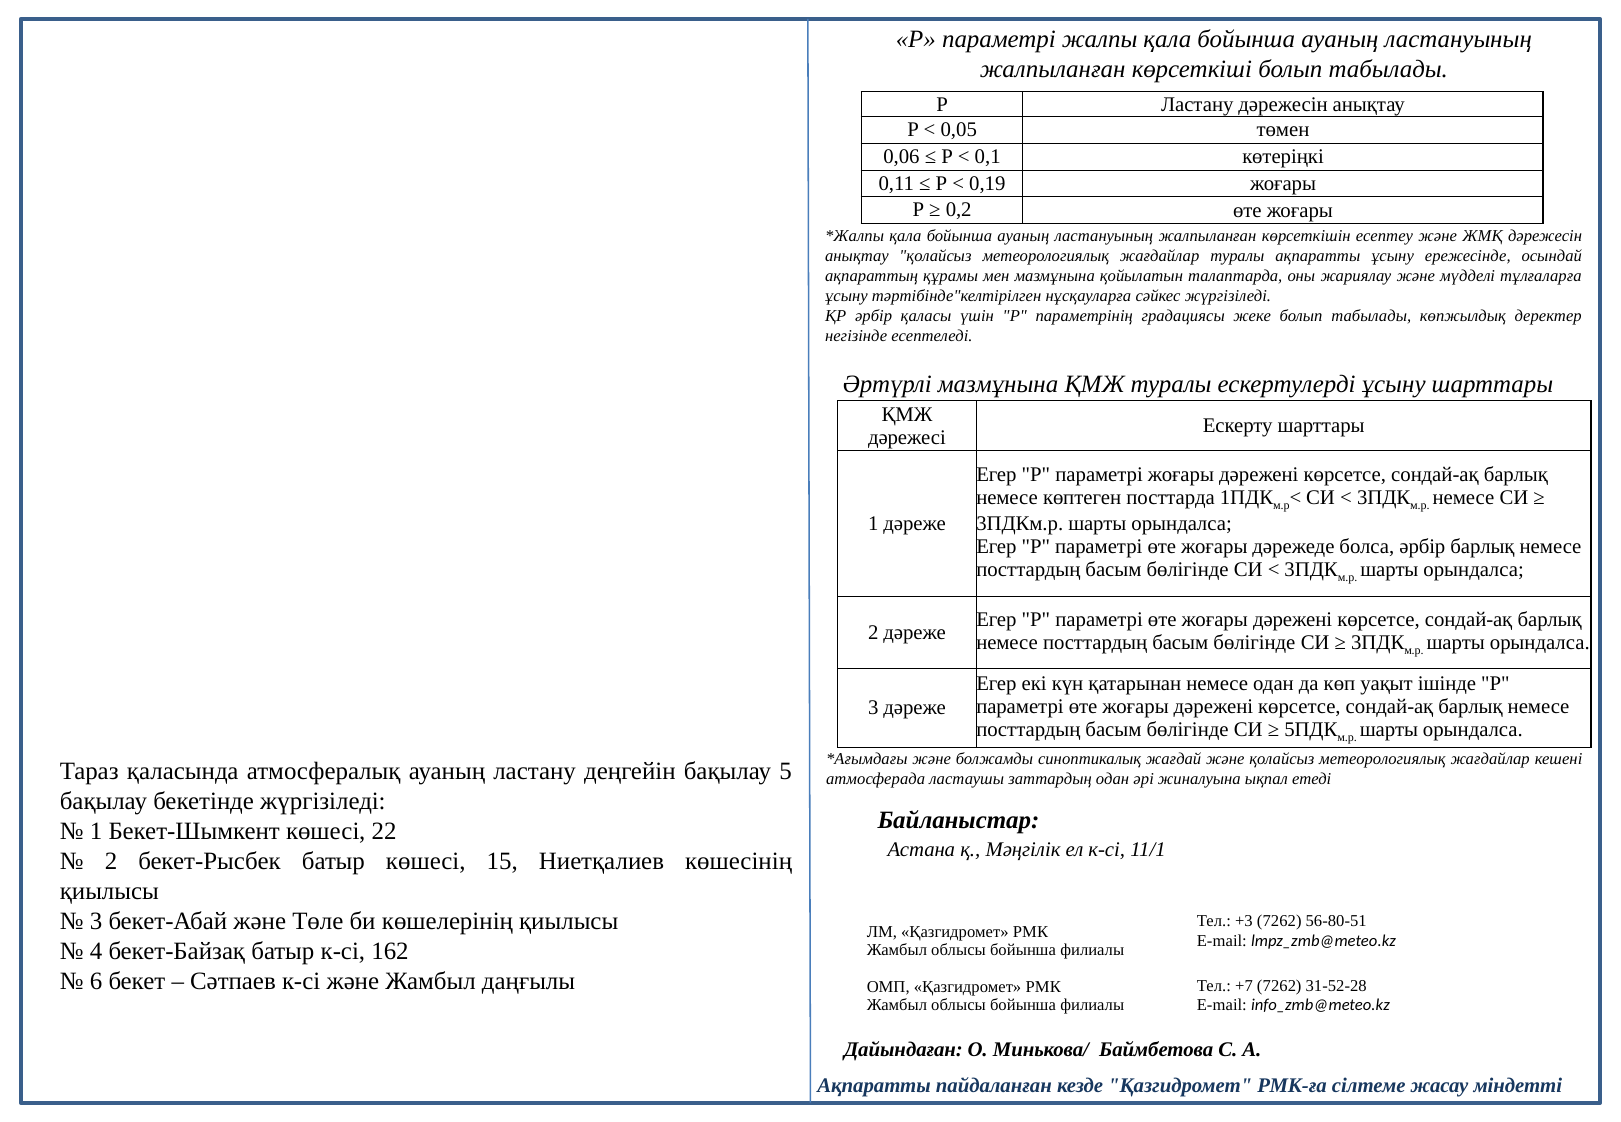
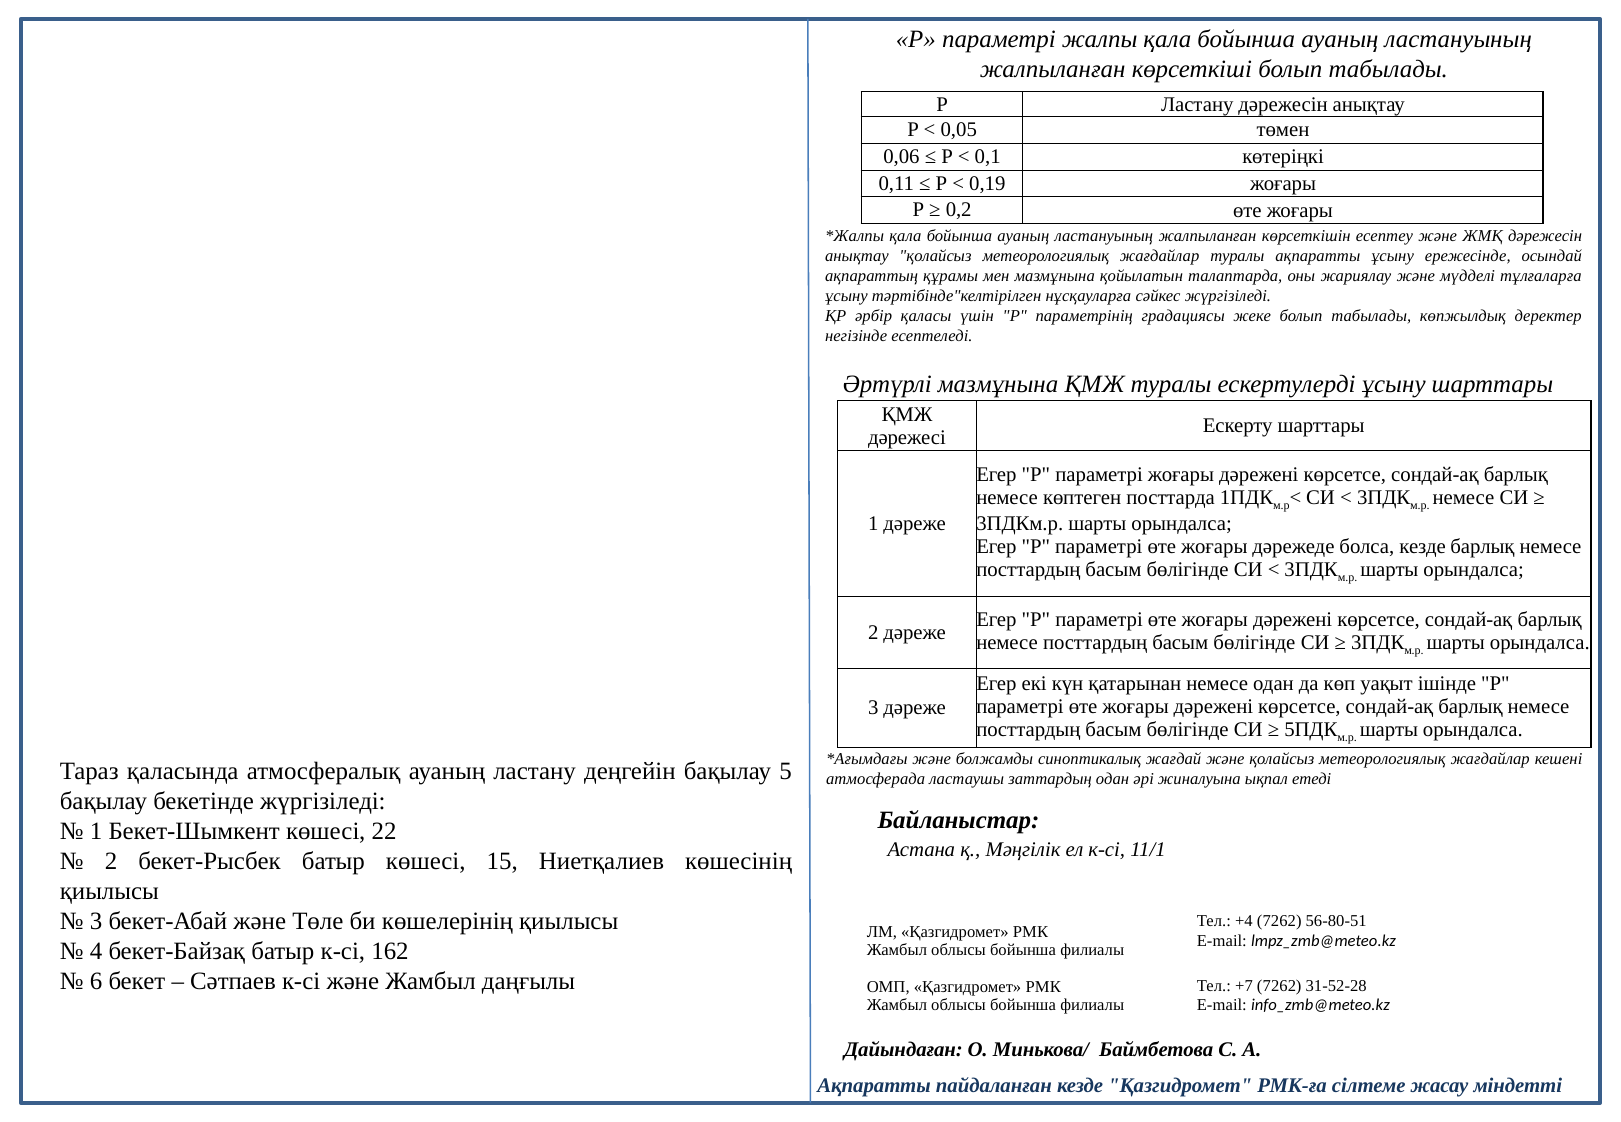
болса әрбір: әрбір -> кезде
+3: +3 -> +4
